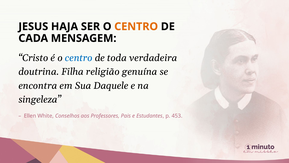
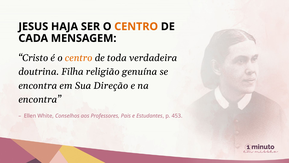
centro at (79, 58) colour: blue -> orange
Daquele: Daquele -> Direção
singeleza at (40, 99): singeleza -> encontra
